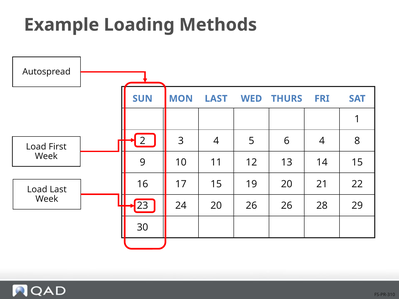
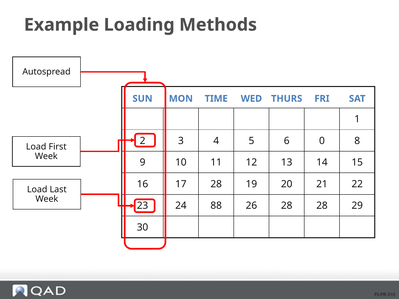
MON LAST: LAST -> TIME
6 4: 4 -> 0
17 15: 15 -> 28
24 20: 20 -> 88
26 26: 26 -> 28
